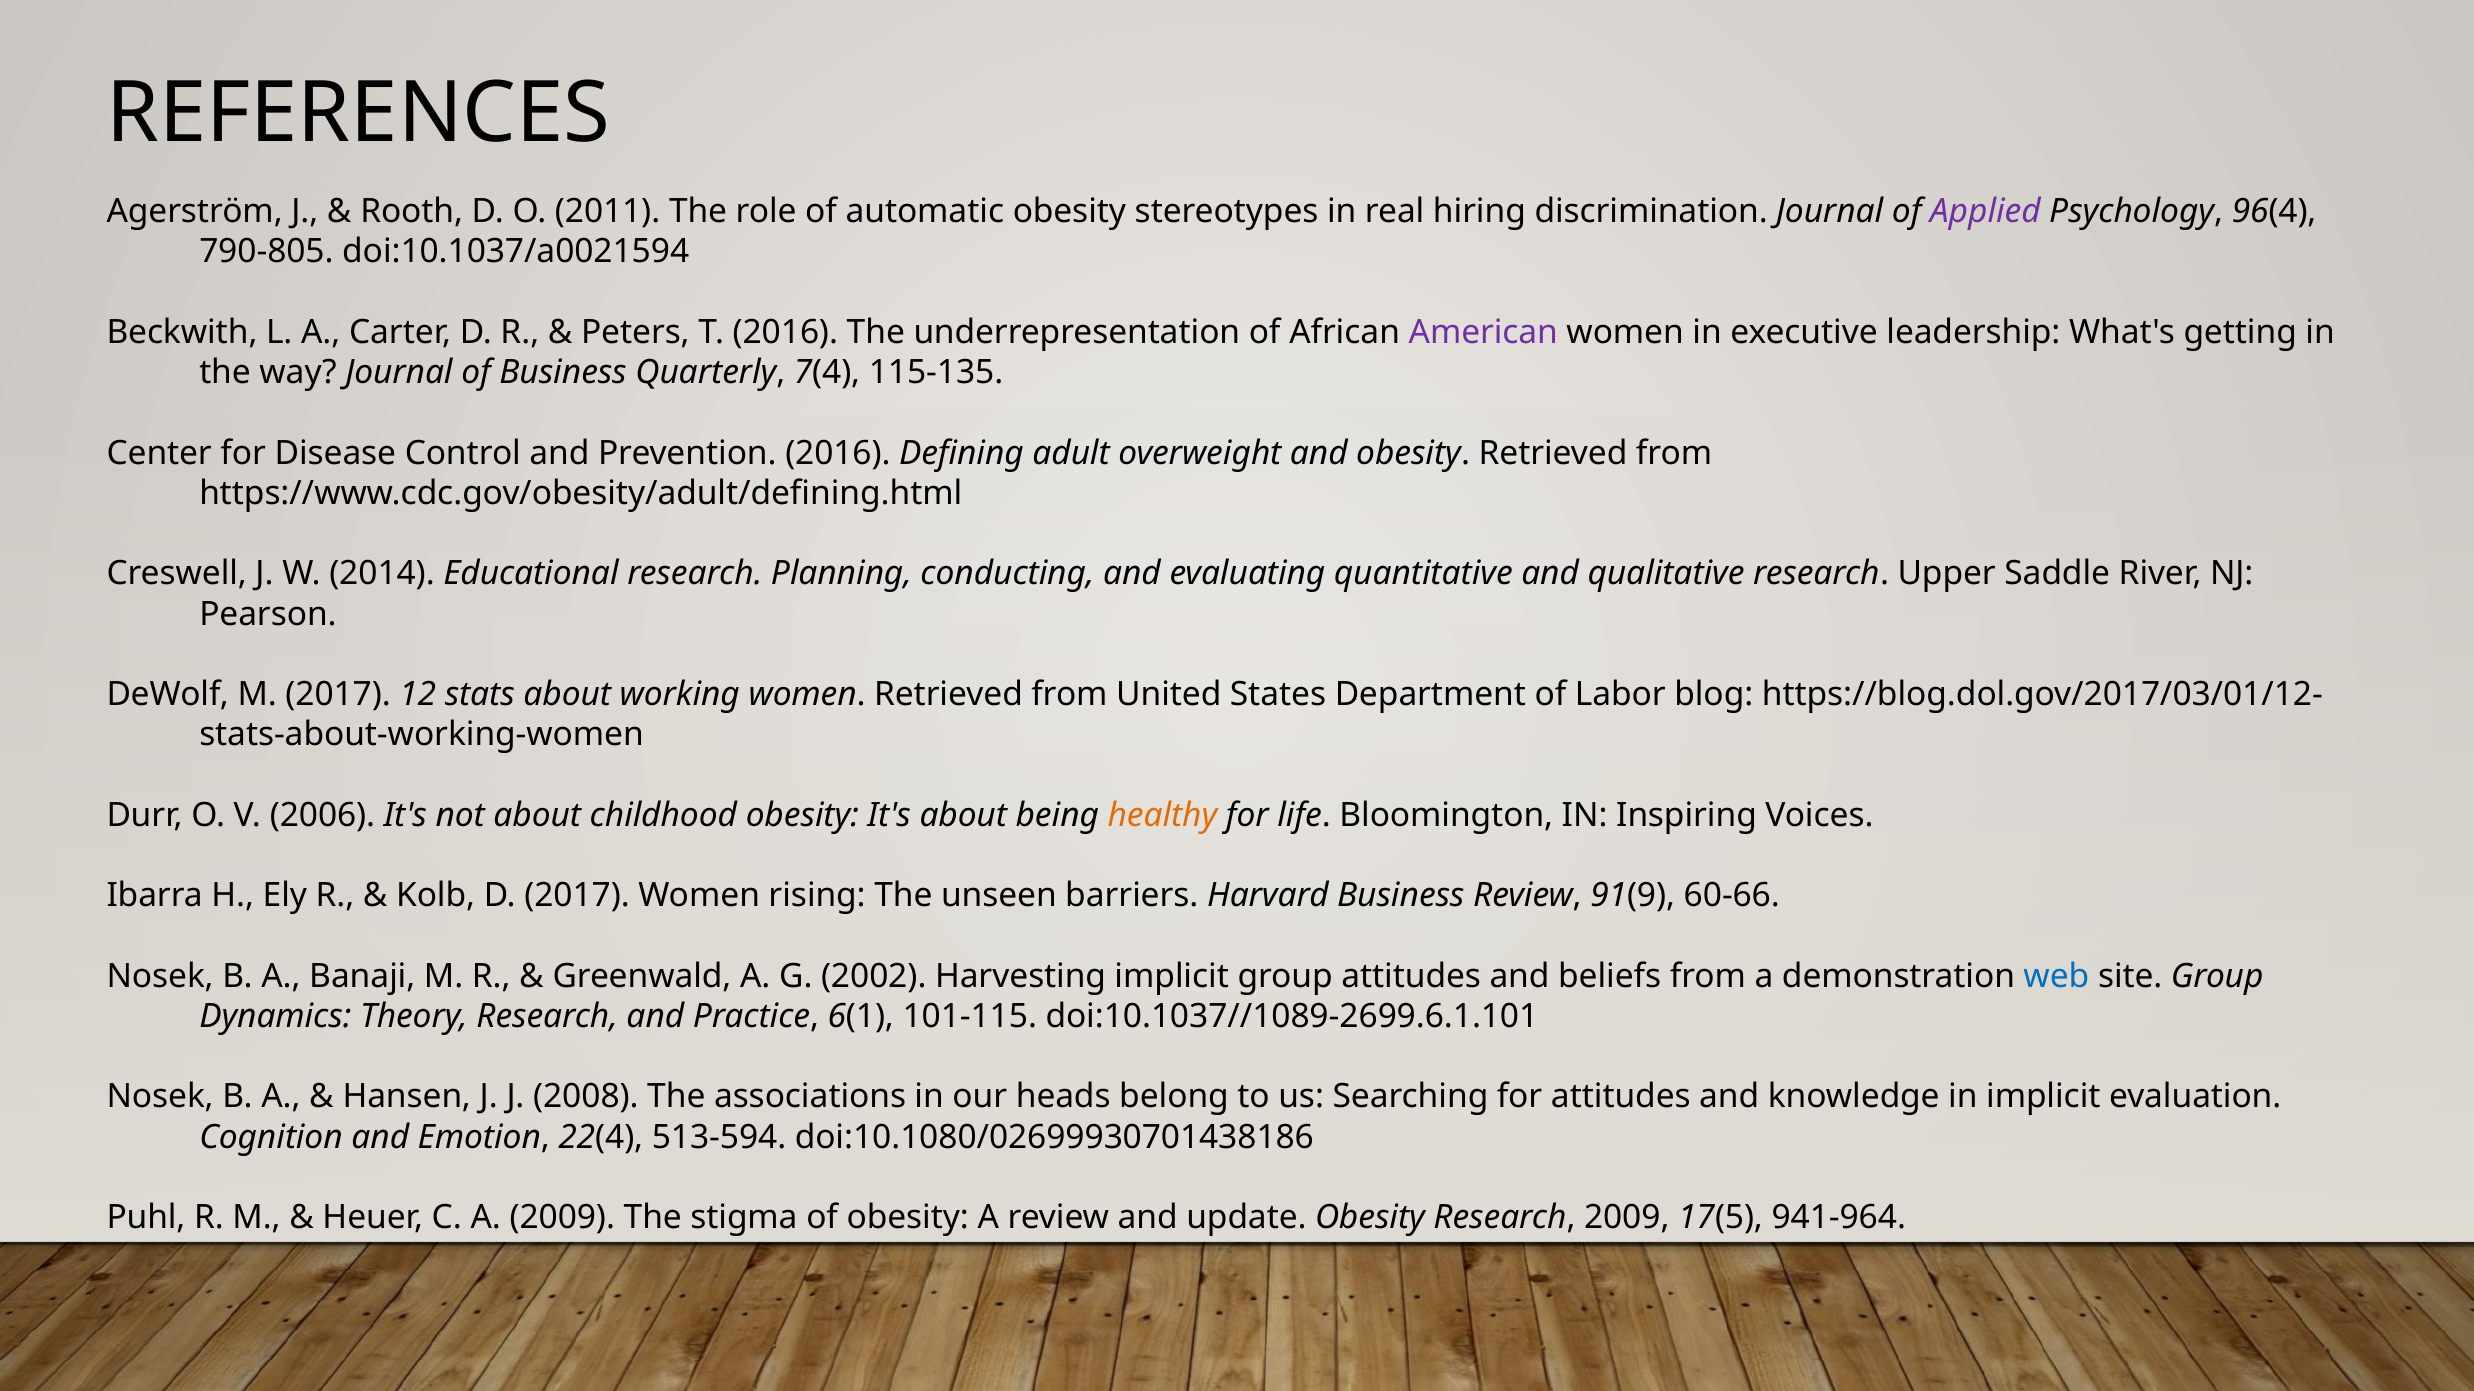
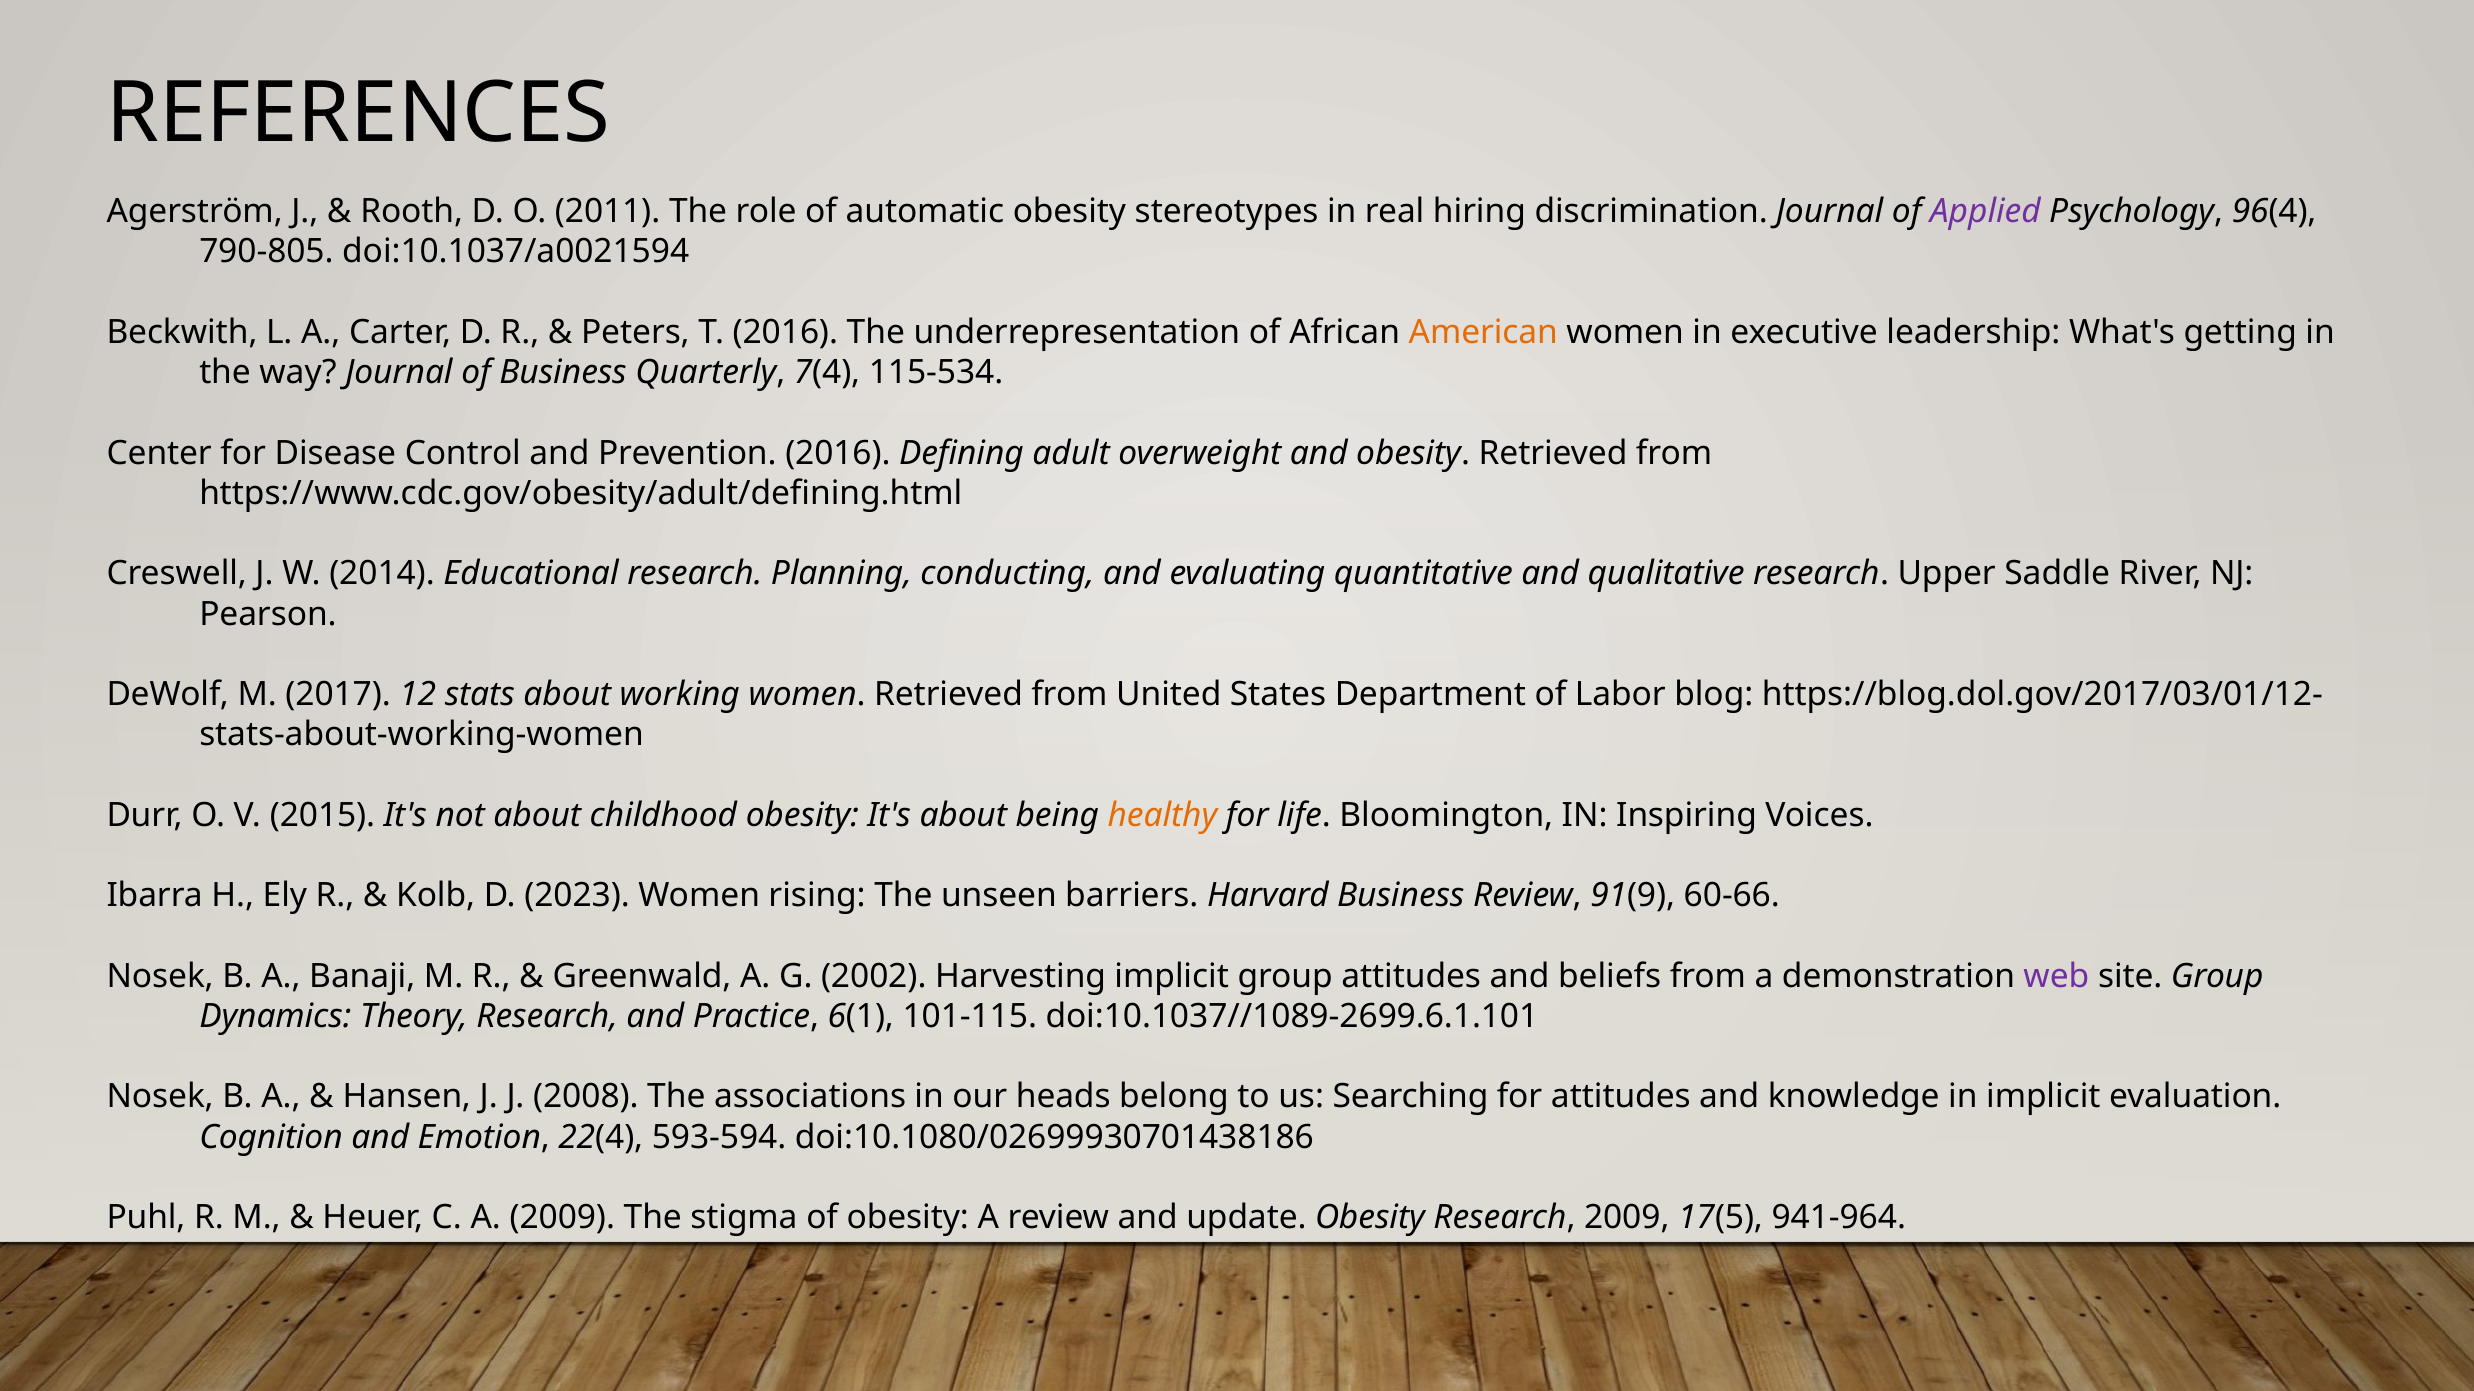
American colour: purple -> orange
115-135: 115-135 -> 115-534
2006: 2006 -> 2015
D 2017: 2017 -> 2023
web colour: blue -> purple
513-594: 513-594 -> 593-594
